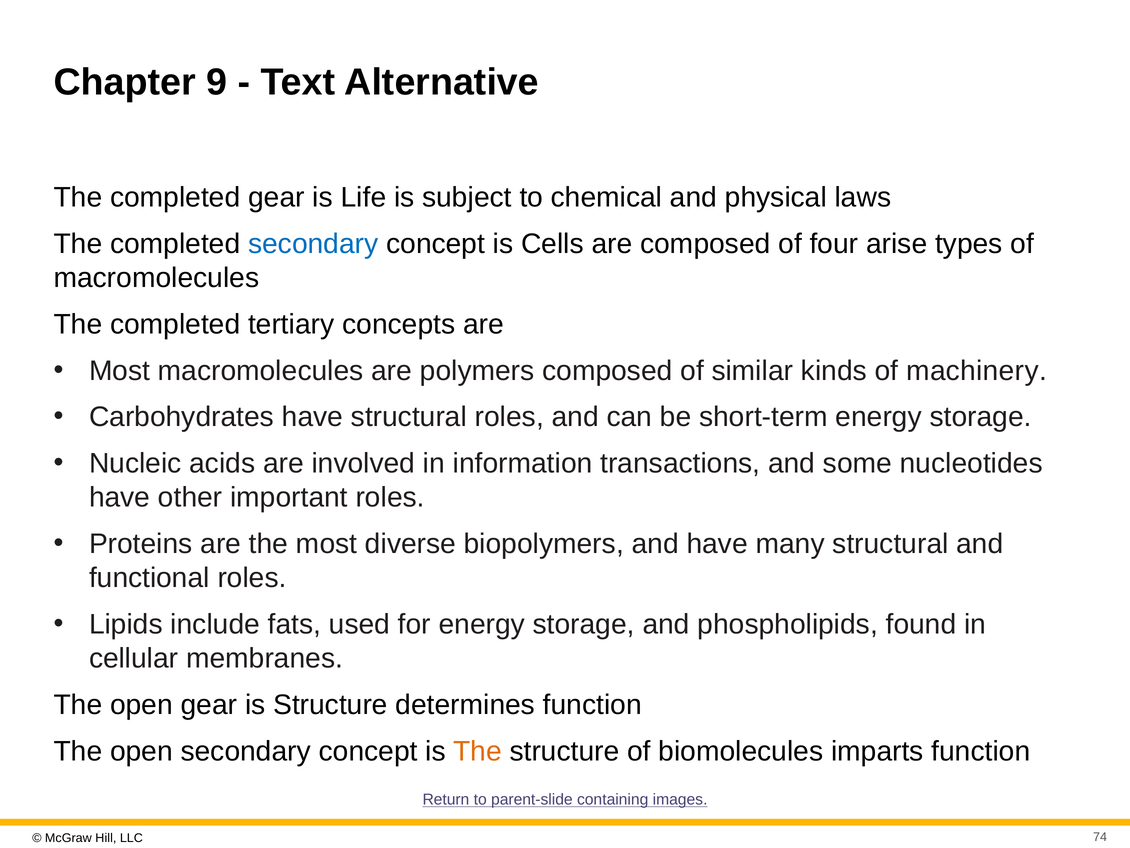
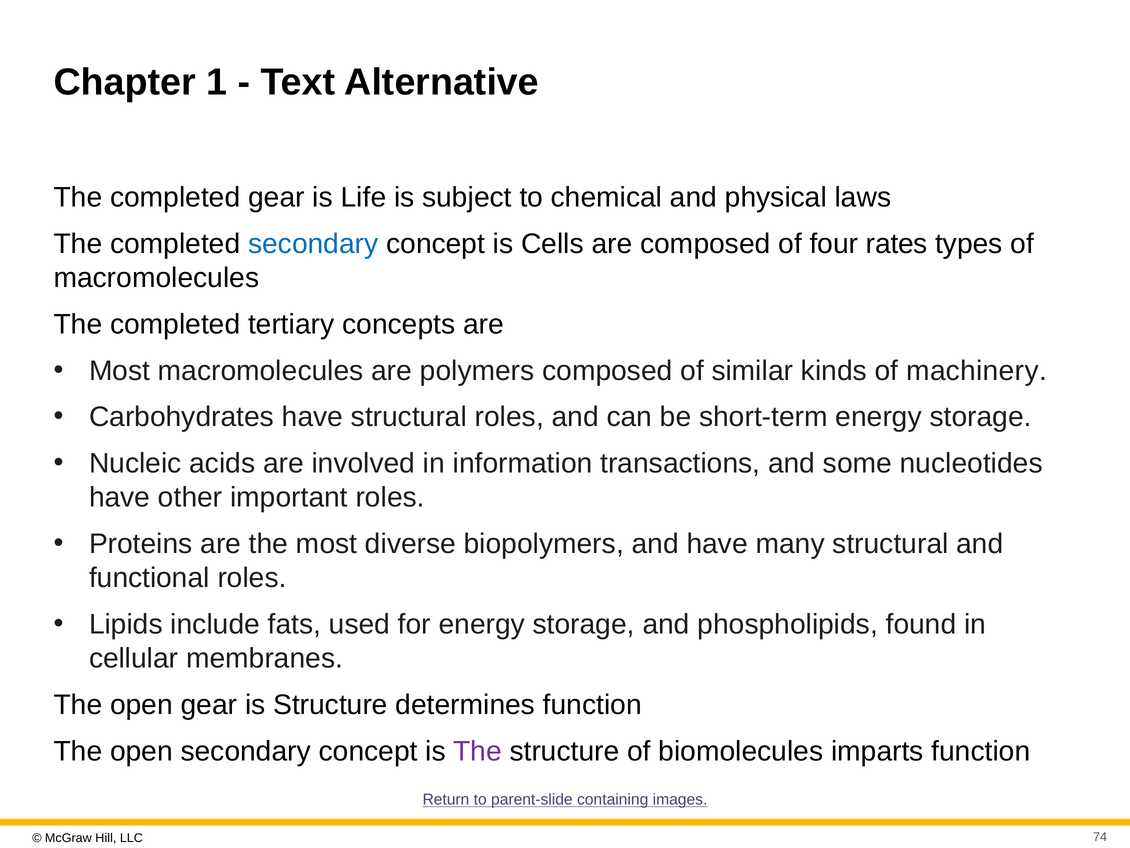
9: 9 -> 1
arise: arise -> rates
The at (477, 751) colour: orange -> purple
